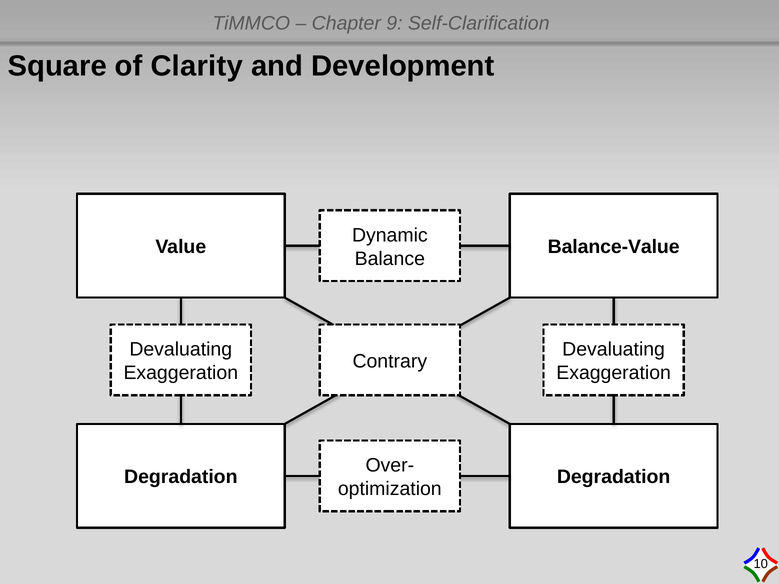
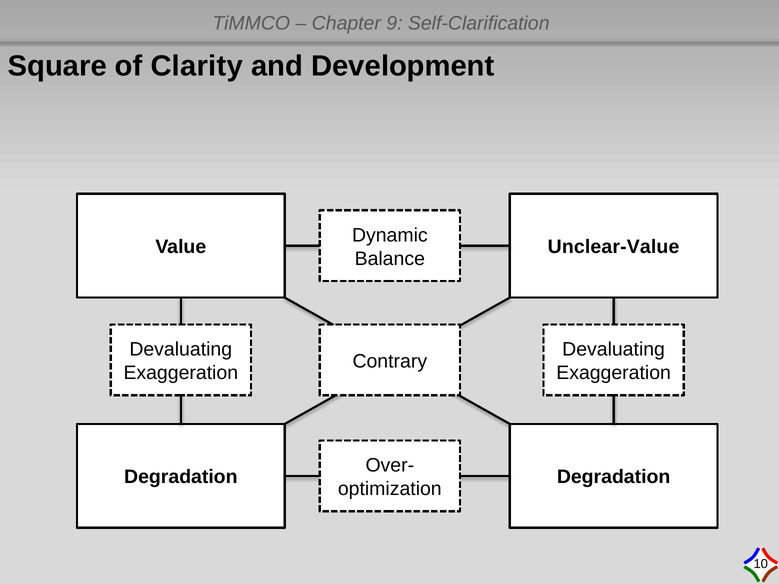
Balance-Value: Balance-Value -> Unclear-Value
